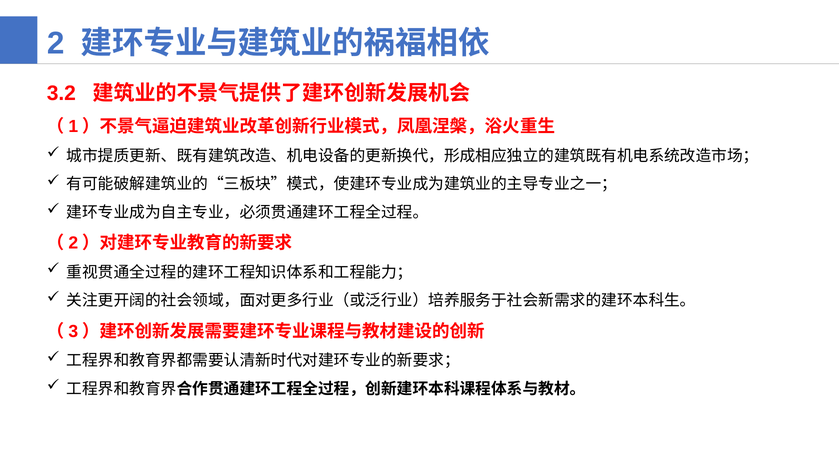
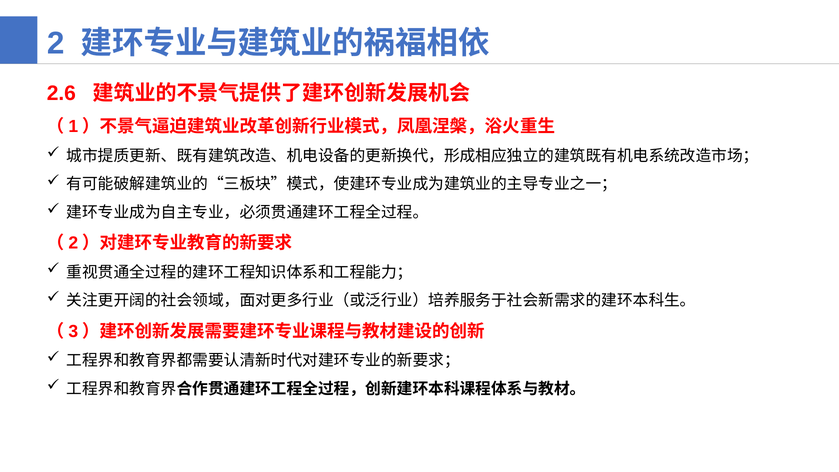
3.2: 3.2 -> 2.6
